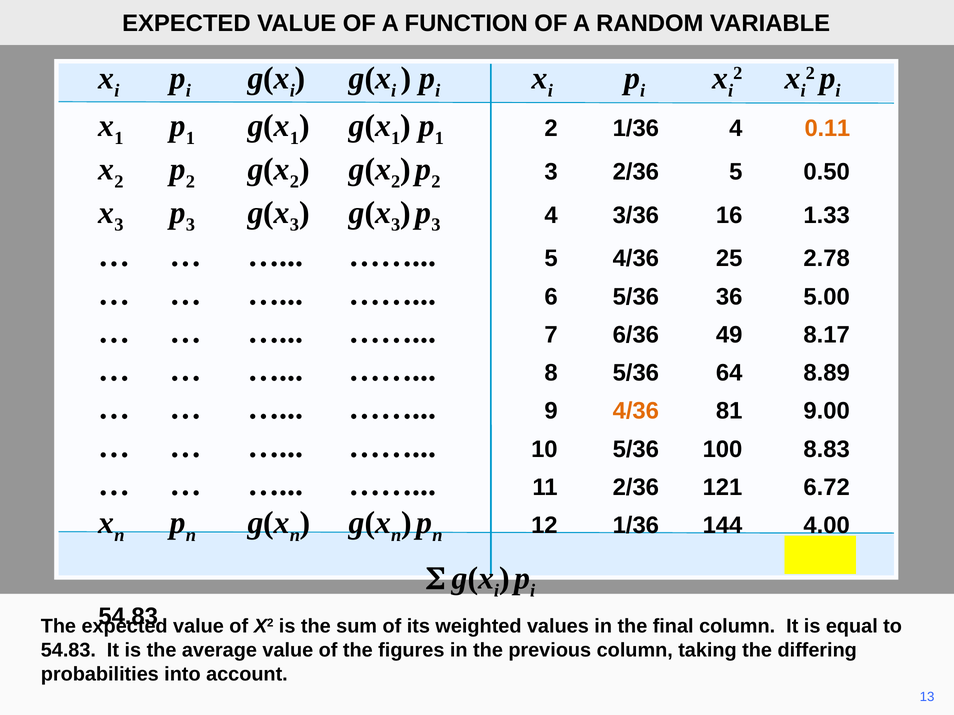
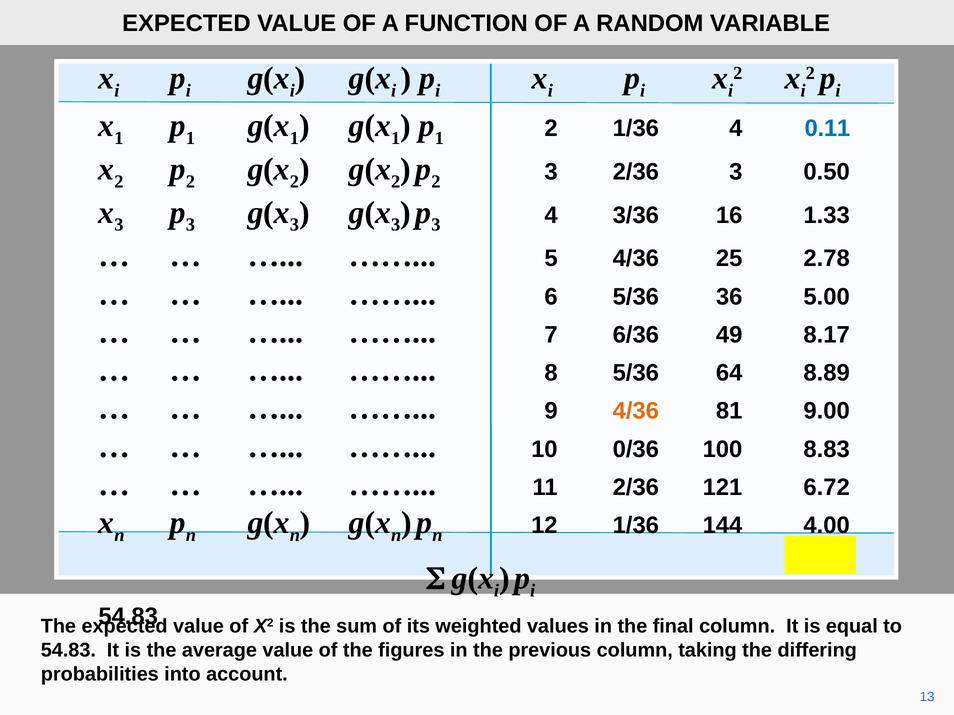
0.11 colour: orange -> blue
2/36 5: 5 -> 3
10 5/36: 5/36 -> 0/36
